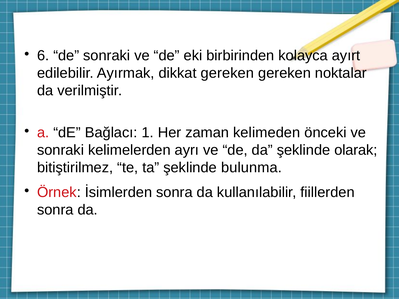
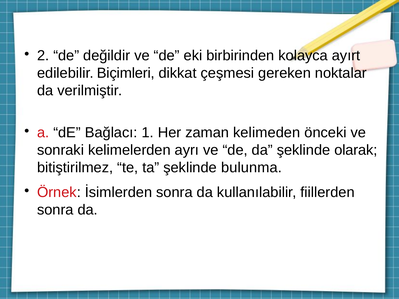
6: 6 -> 2
de sonraki: sonraki -> değildir
Ayırmak: Ayırmak -> Biçimleri
dikkat gereken: gereken -> çeşmesi
